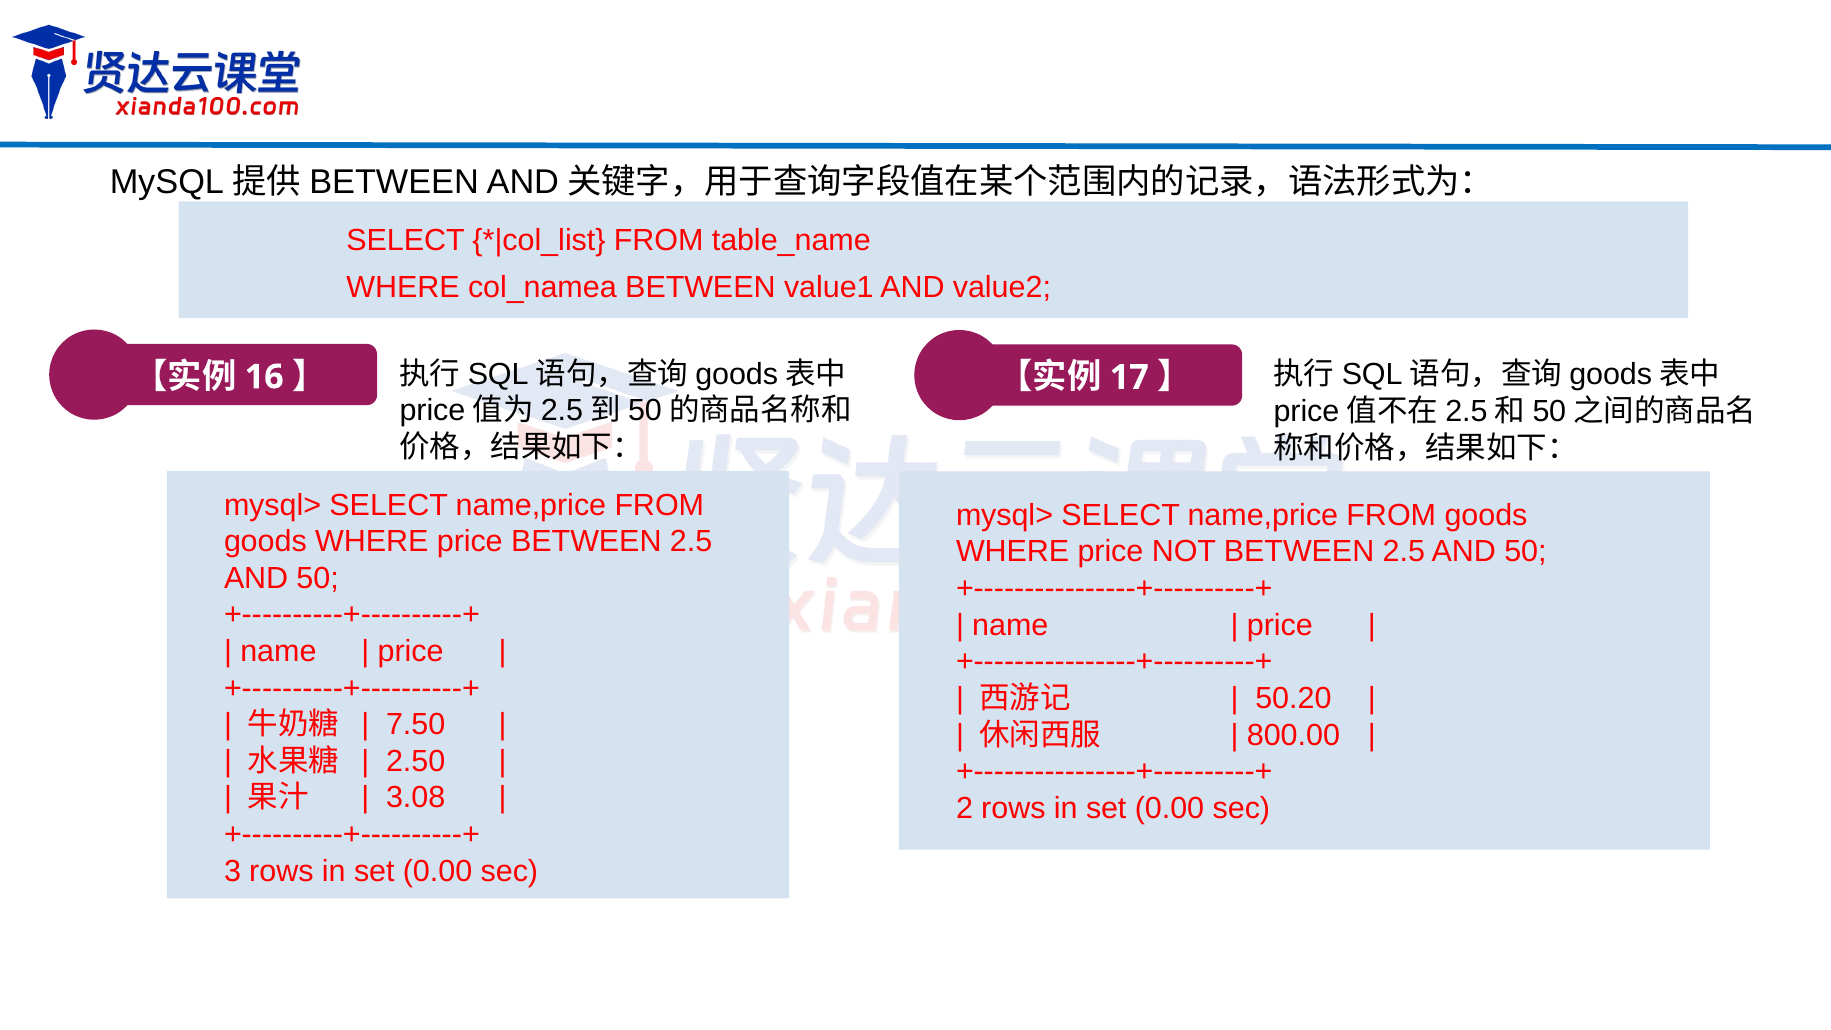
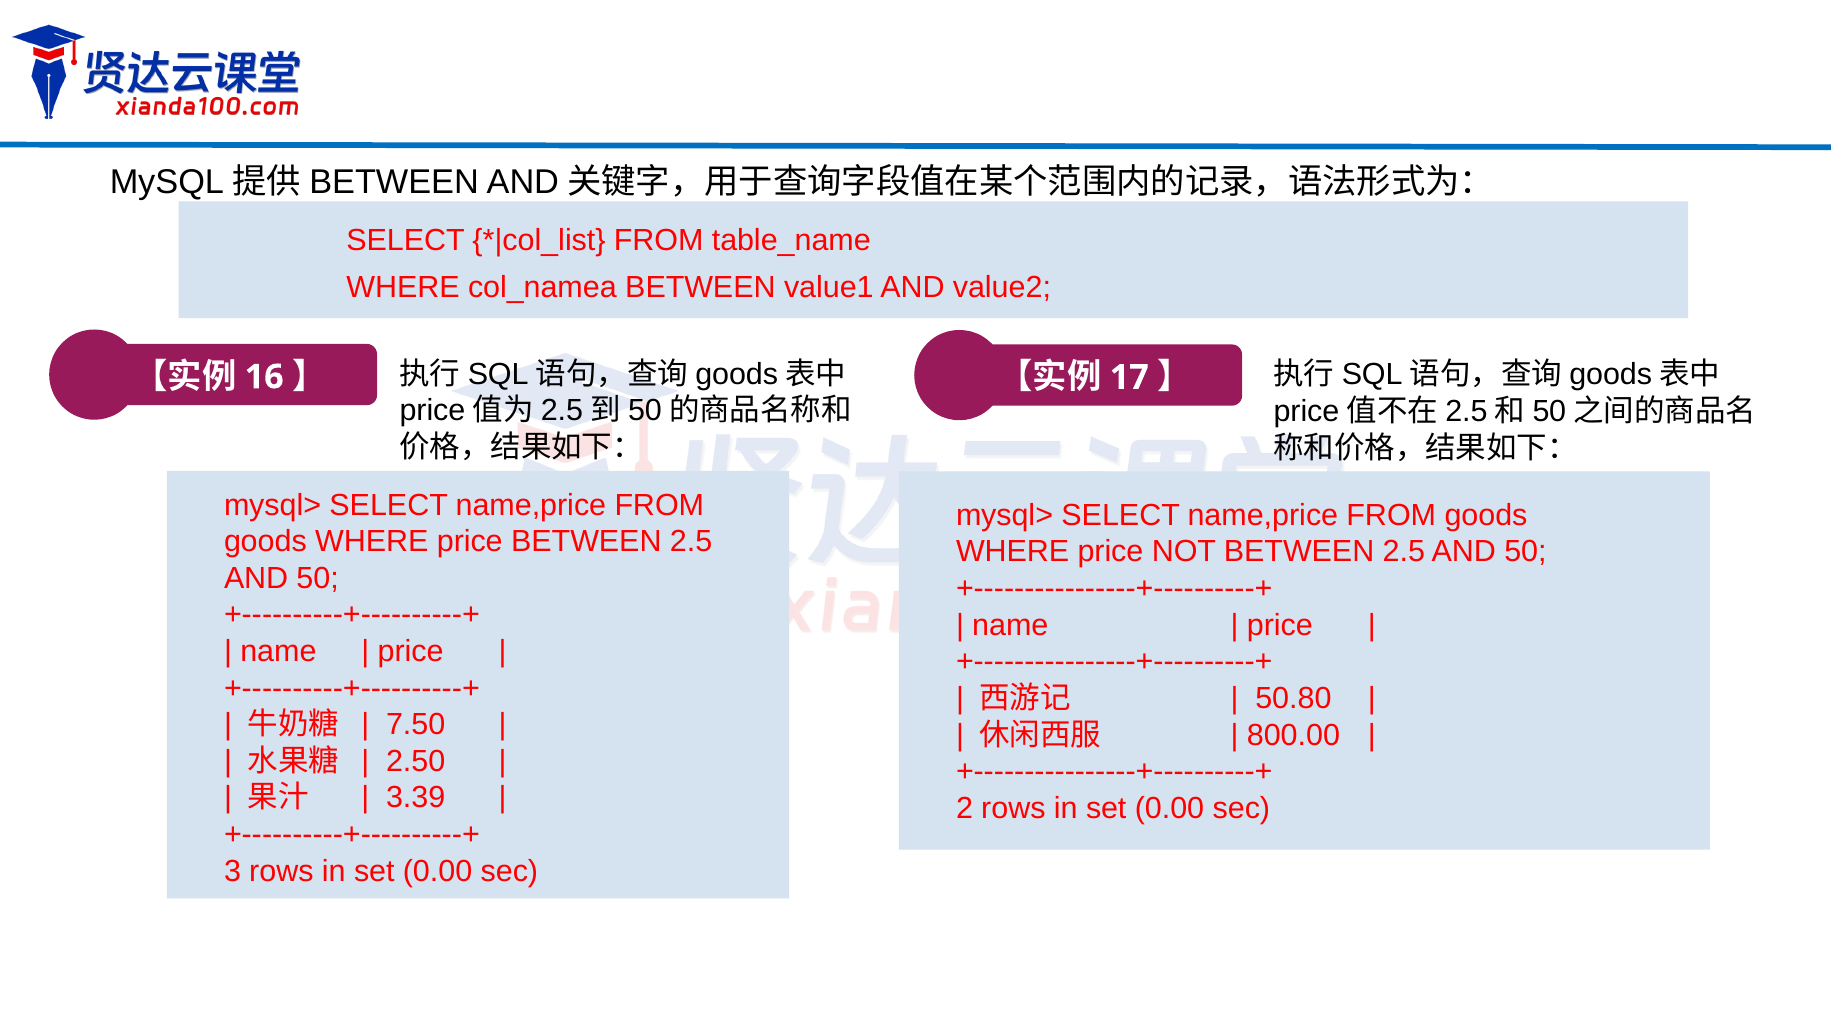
50.20: 50.20 -> 50.80
3.08: 3.08 -> 3.39
